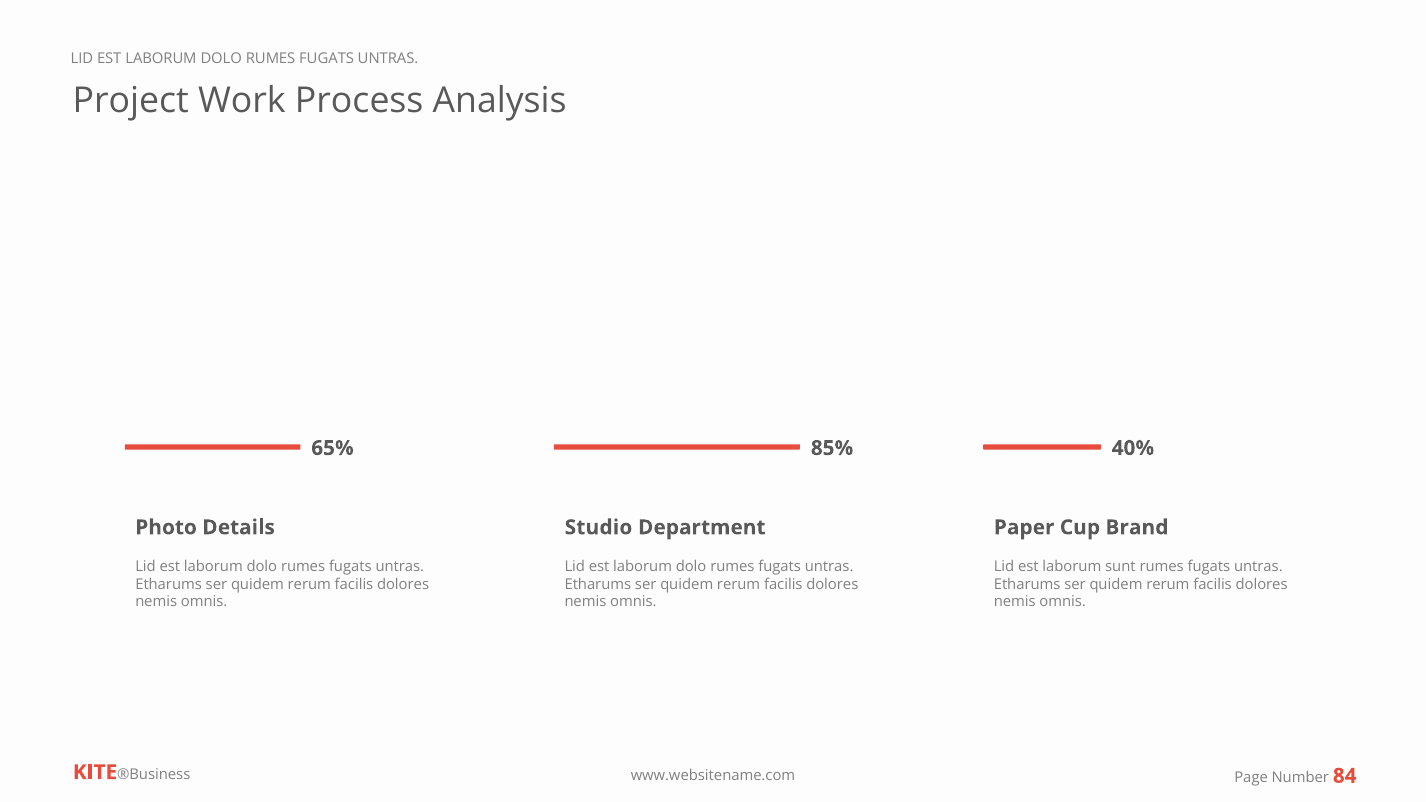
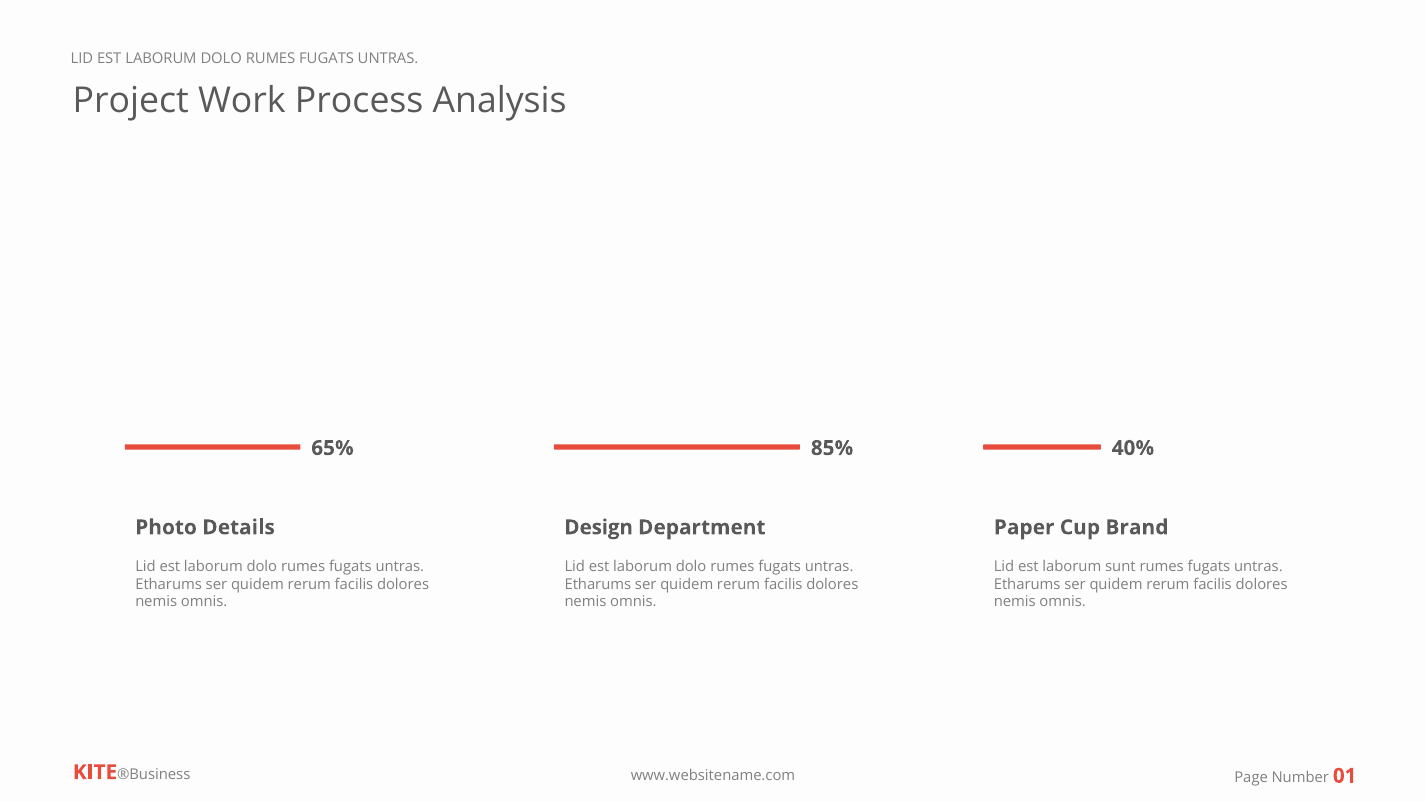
Studio: Studio -> Design
84: 84 -> 01
